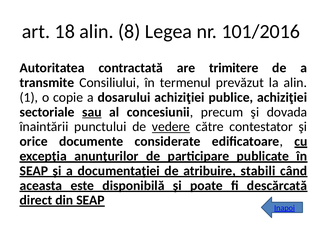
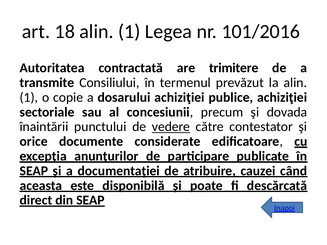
18 alin 8: 8 -> 1
sau underline: present -> none
stabili: stabili -> cauzei
